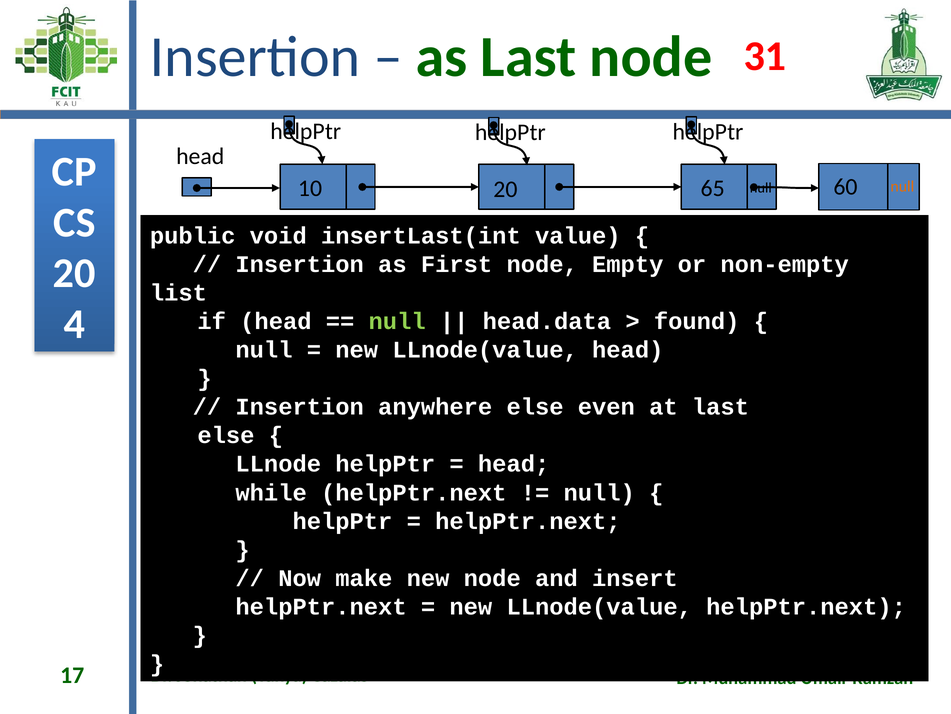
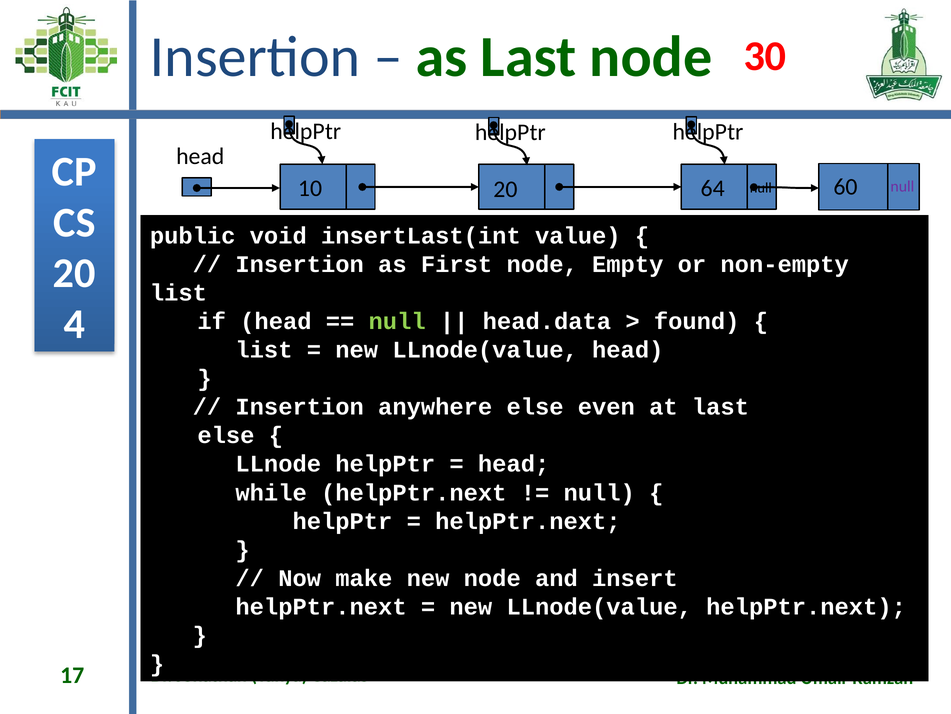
31: 31 -> 30
null at (902, 186) colour: orange -> purple
65: 65 -> 64
null at (264, 350): null -> list
